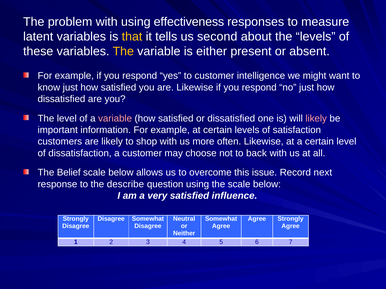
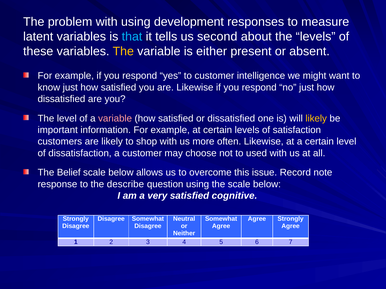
effectiveness: effectiveness -> development
that colour: yellow -> light blue
likely at (316, 119) colour: pink -> yellow
back: back -> used
next: next -> note
influence: influence -> cognitive
